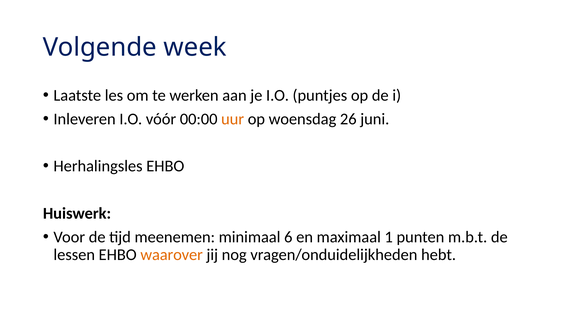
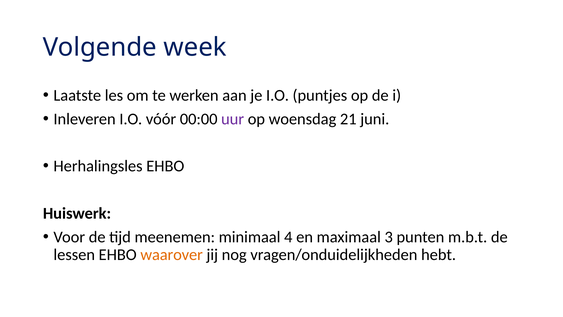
uur colour: orange -> purple
26: 26 -> 21
6: 6 -> 4
1: 1 -> 3
